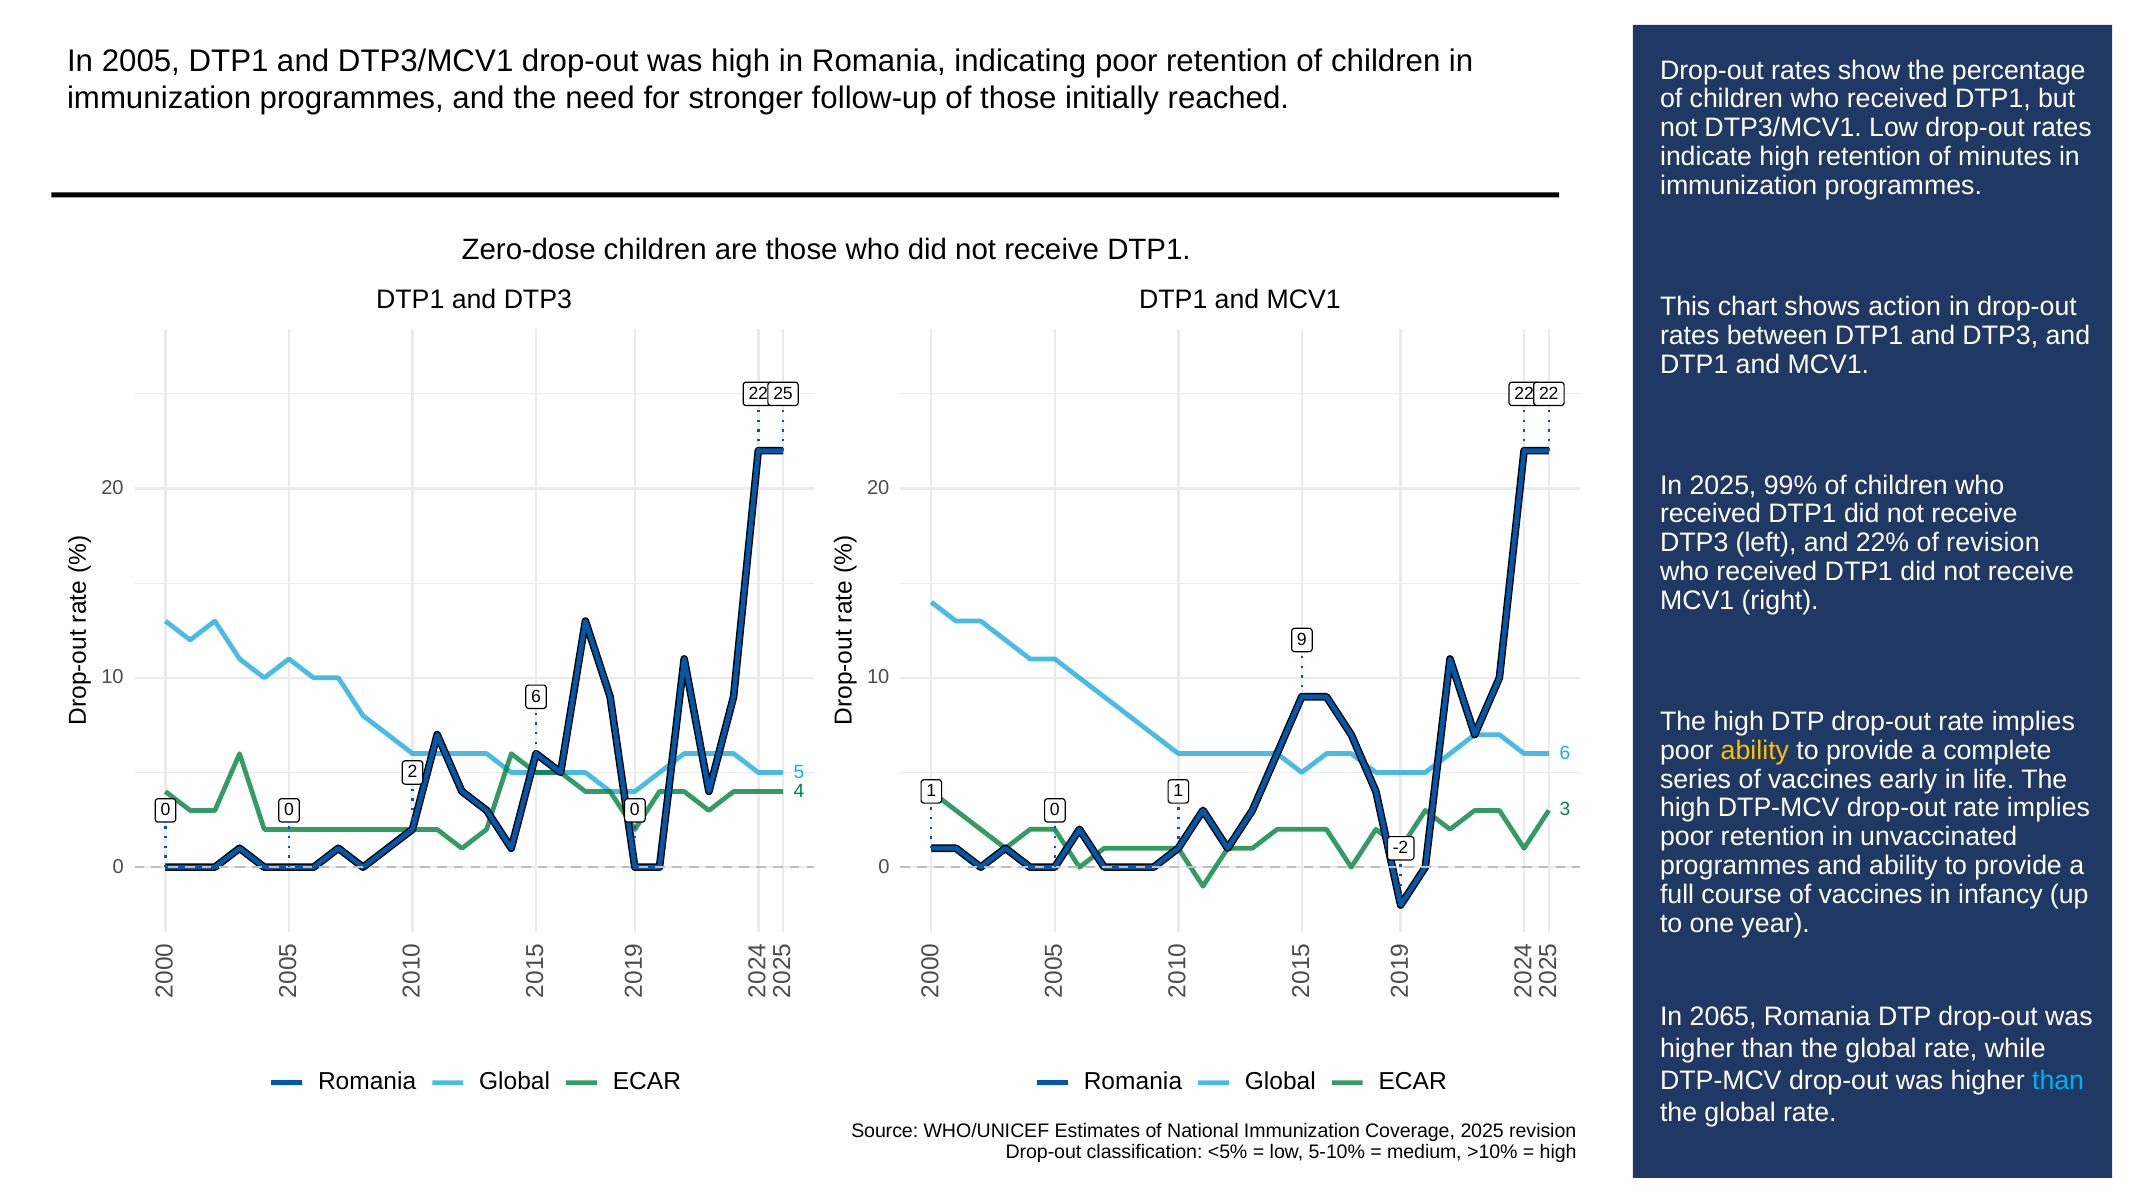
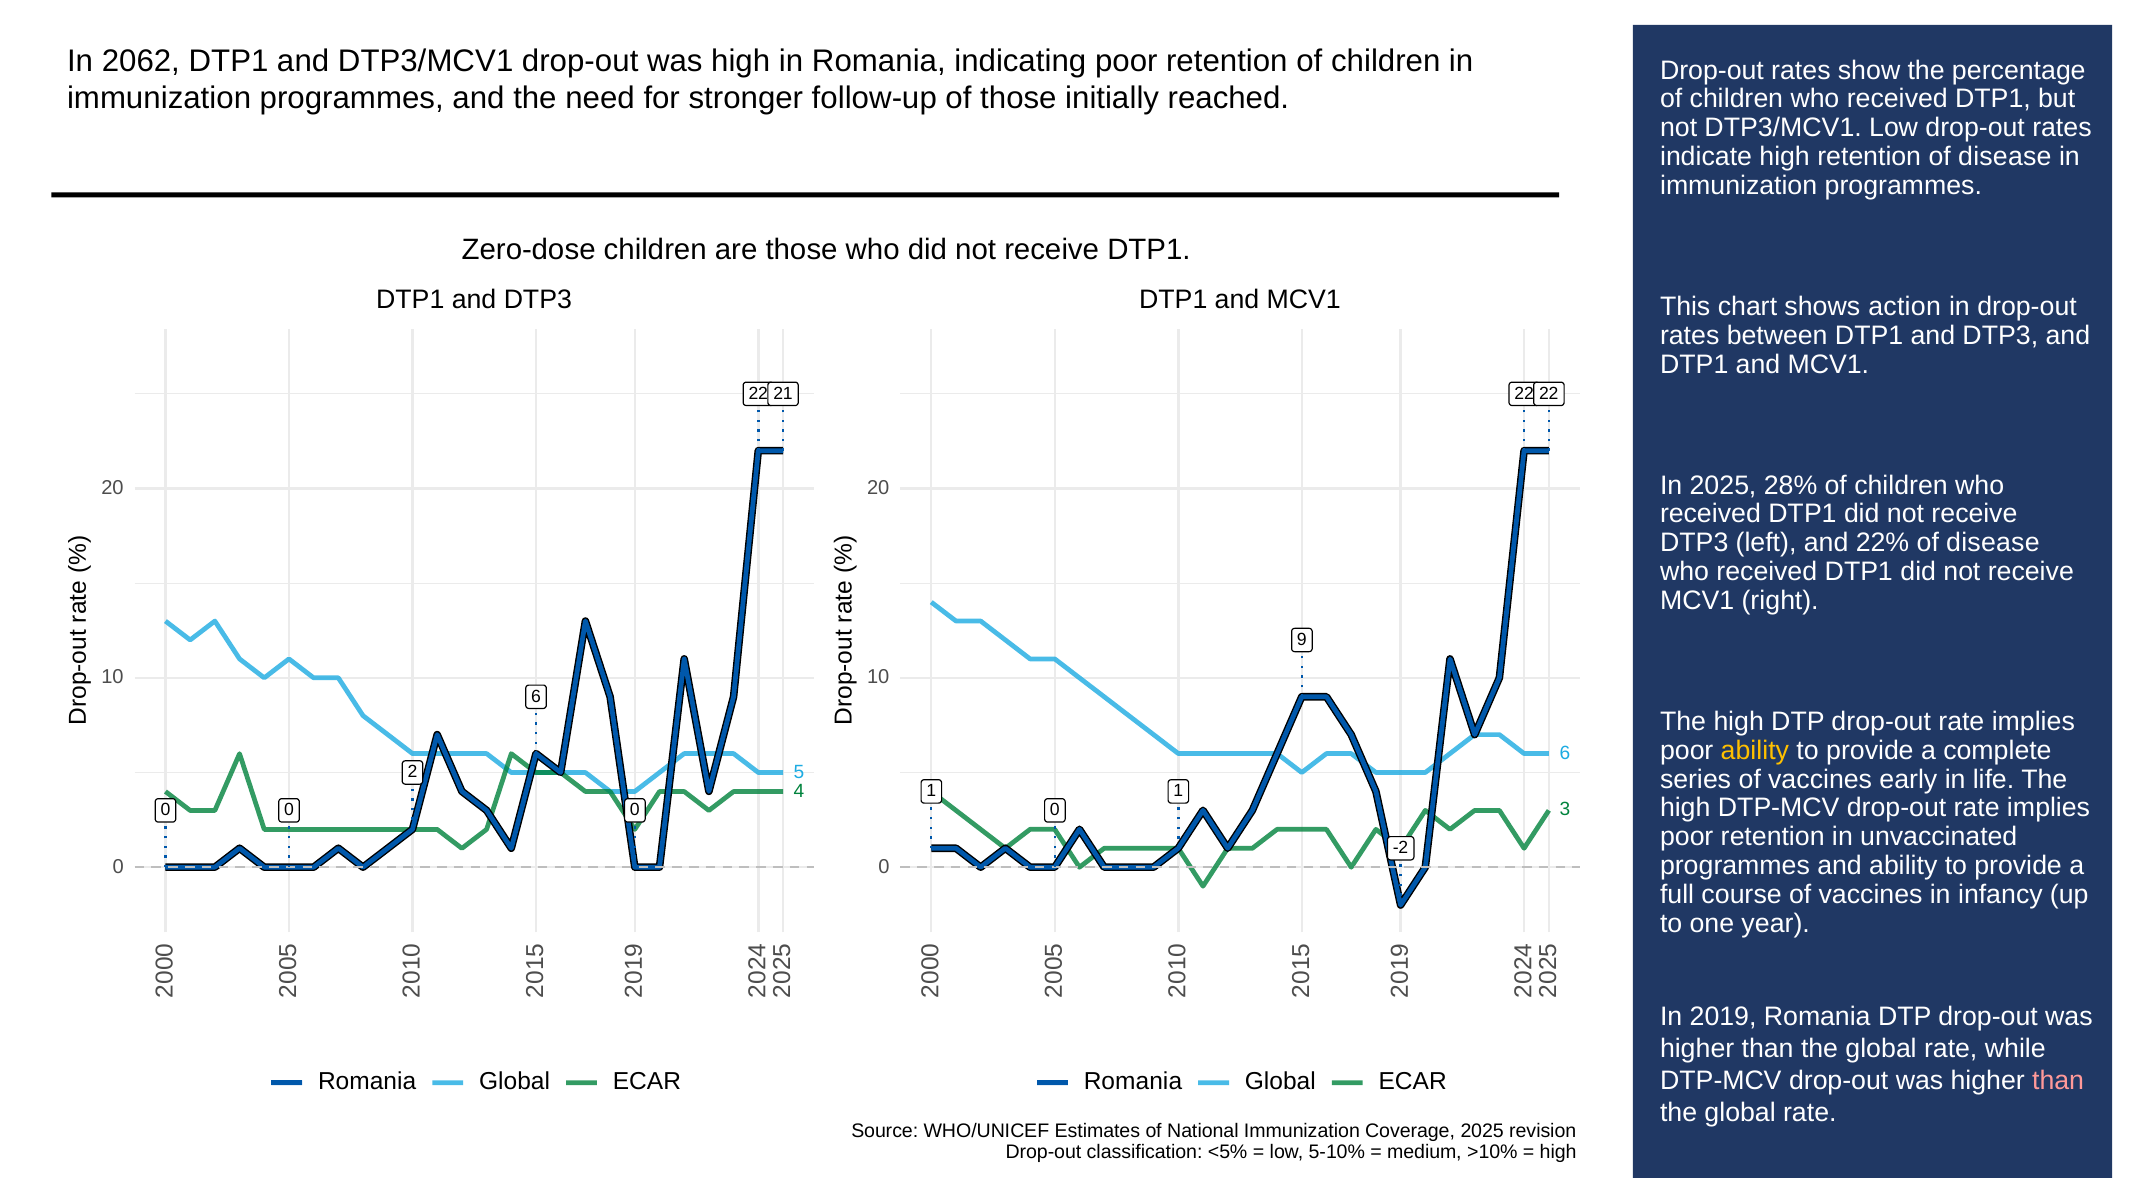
2005: 2005 -> 2062
retention of minutes: minutes -> disease
25: 25 -> 21
99%: 99% -> 28%
22% of revision: revision -> disease
2065: 2065 -> 2019
than at (2058, 1081) colour: light blue -> pink
